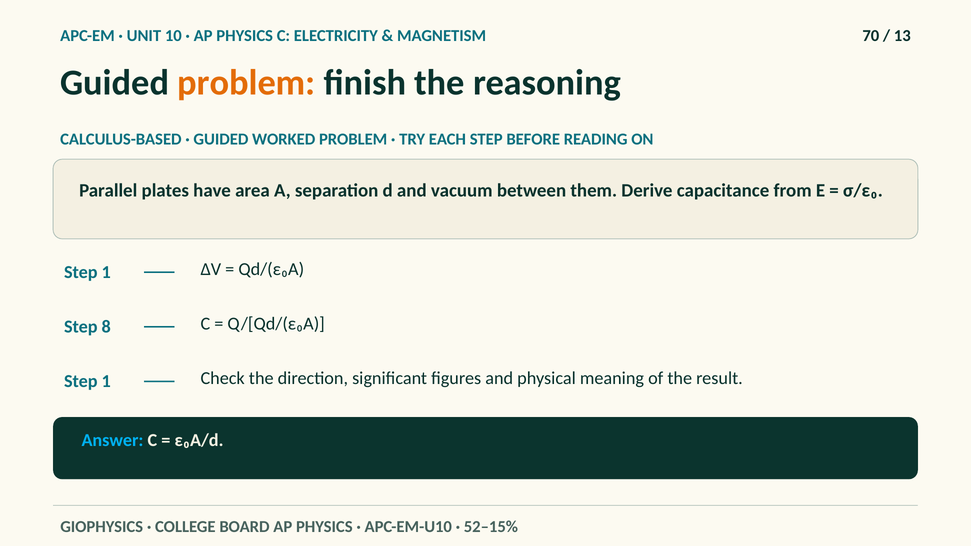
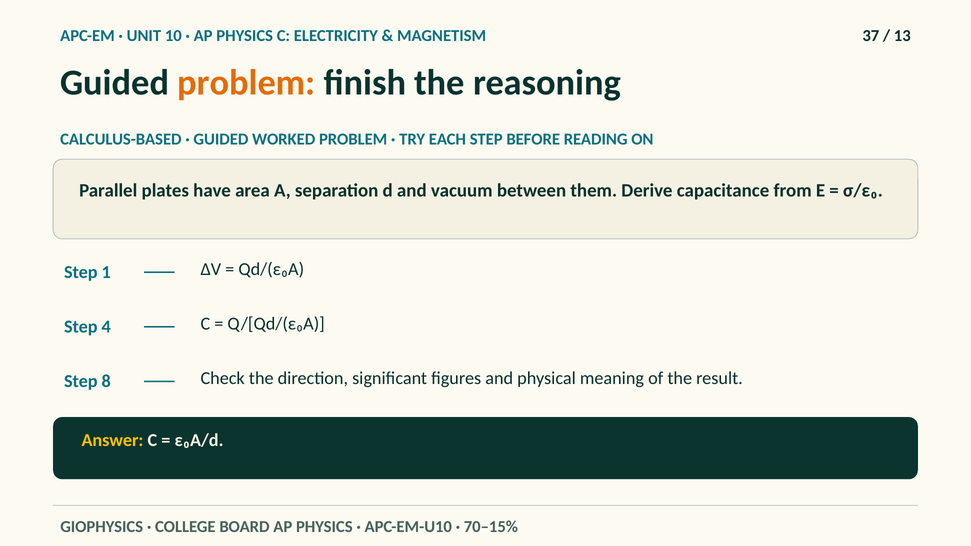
70: 70 -> 37
8: 8 -> 4
1 at (106, 381): 1 -> 8
Answer colour: light blue -> yellow
52–15%: 52–15% -> 70–15%
